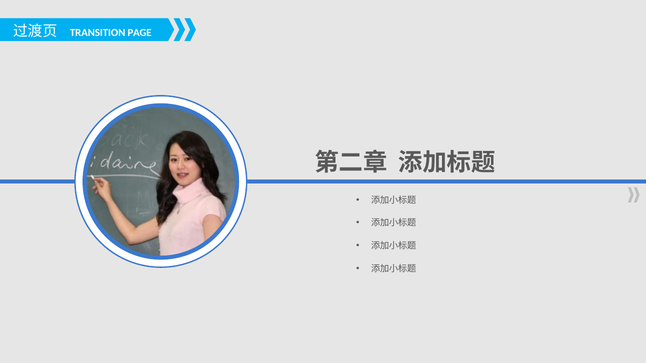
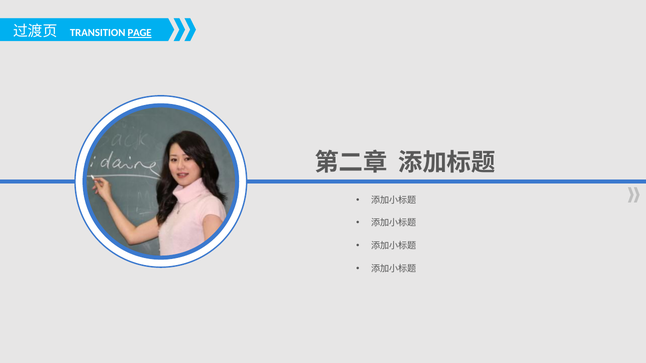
PAGE underline: none -> present
